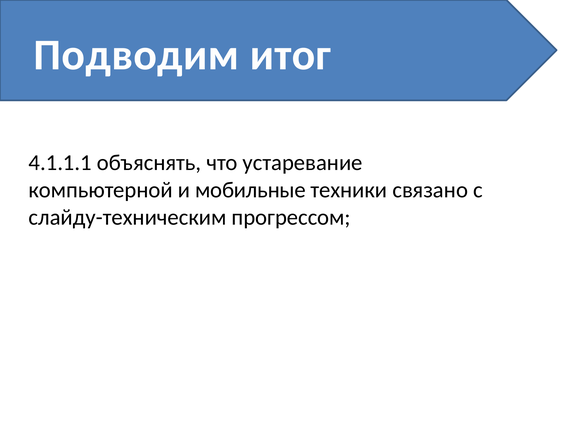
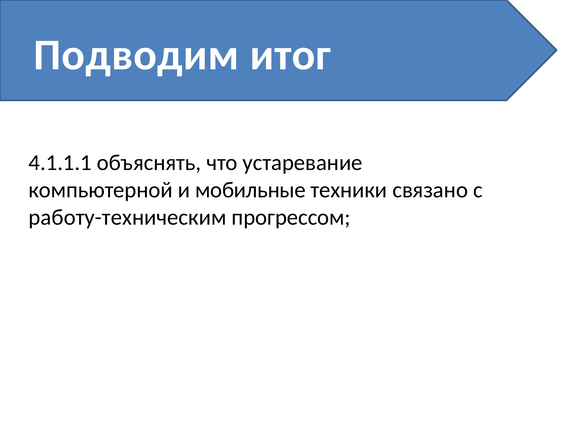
слайду-техническим: слайду-техническим -> работу-техническим
